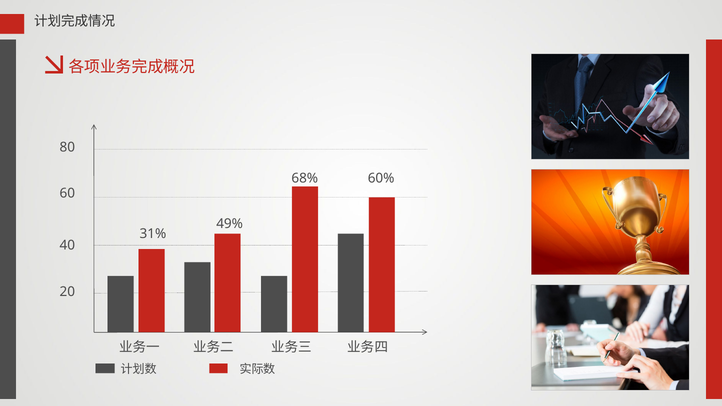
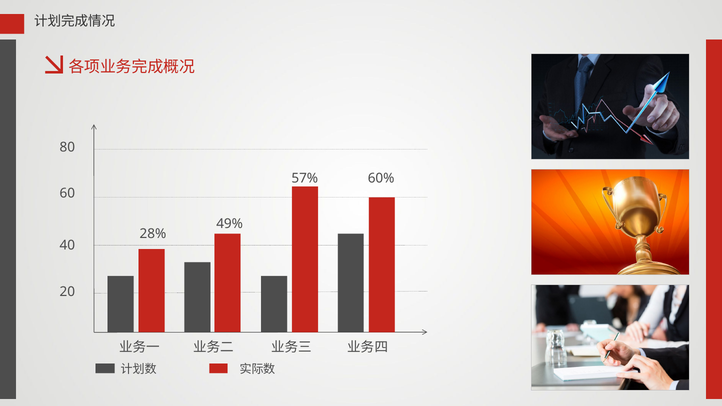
68%: 68% -> 57%
31%: 31% -> 28%
